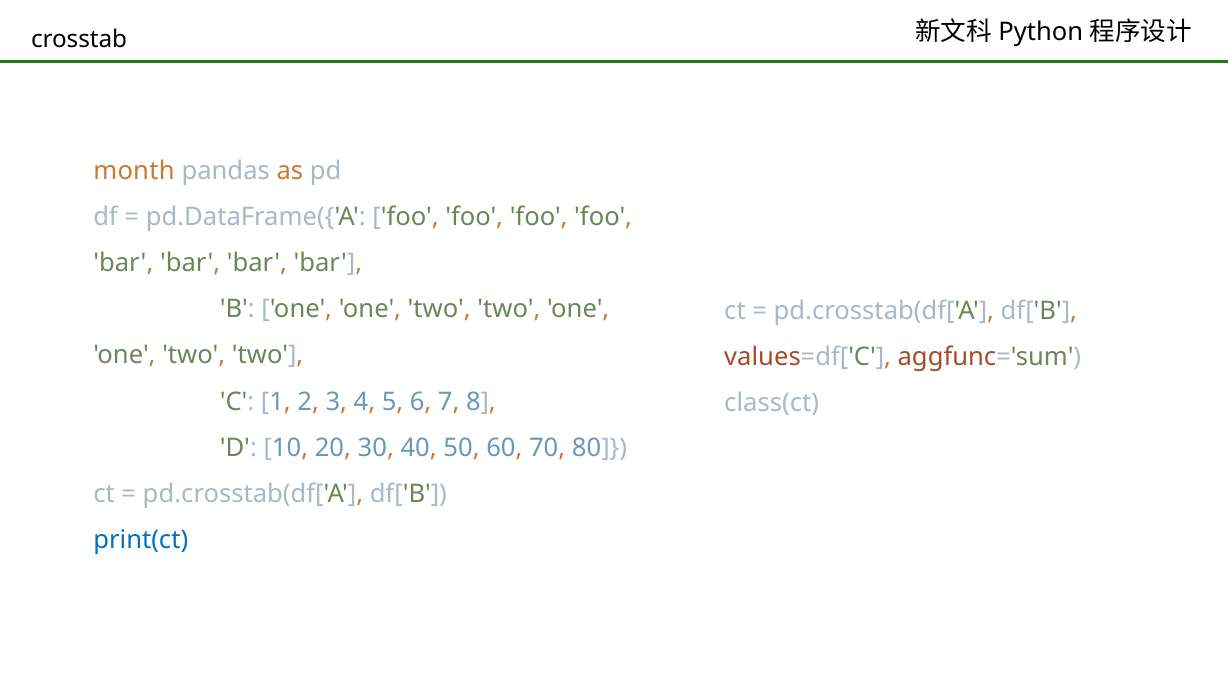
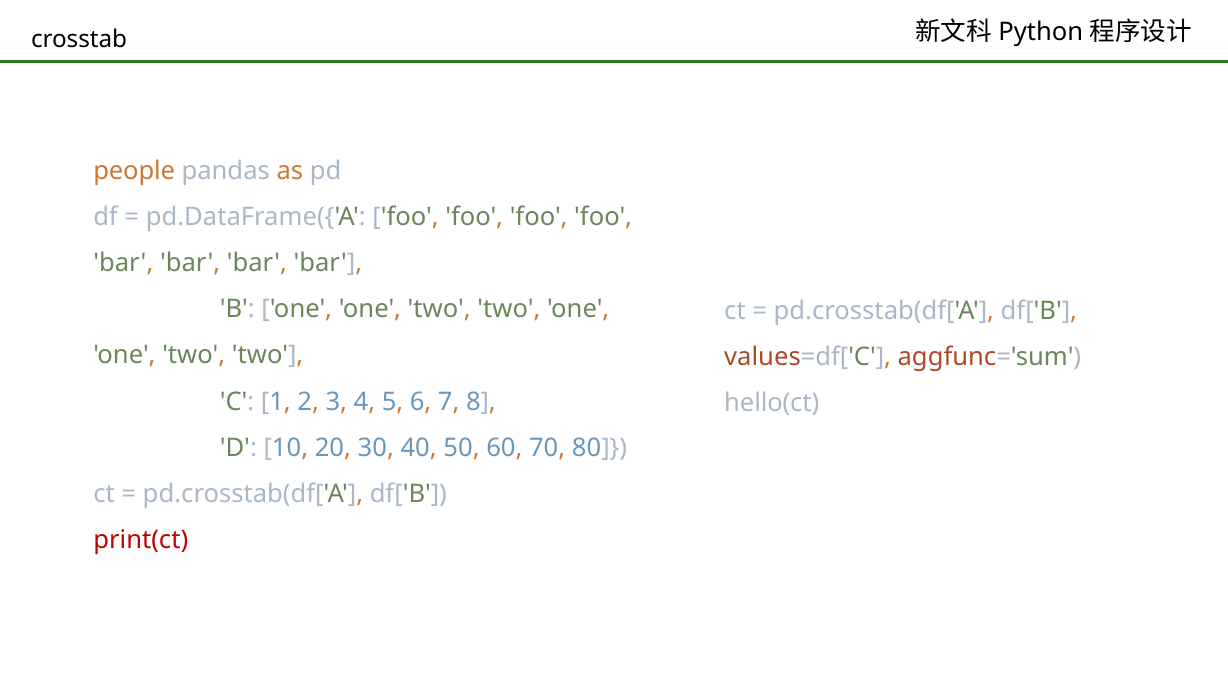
month: month -> people
class(ct: class(ct -> hello(ct
print(ct colour: blue -> red
